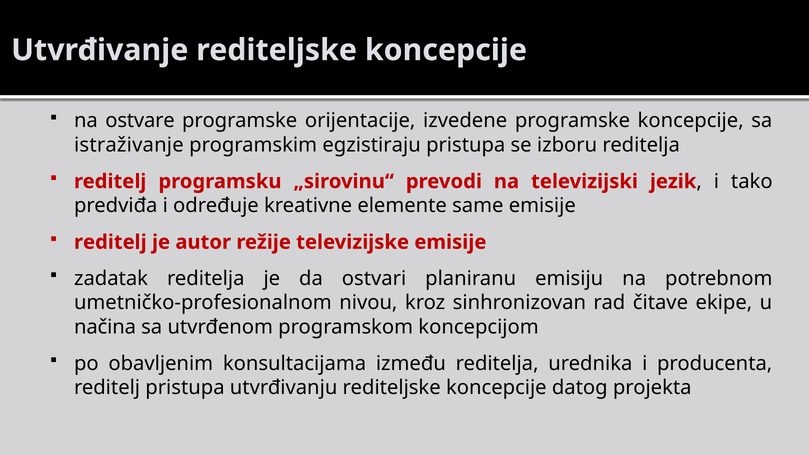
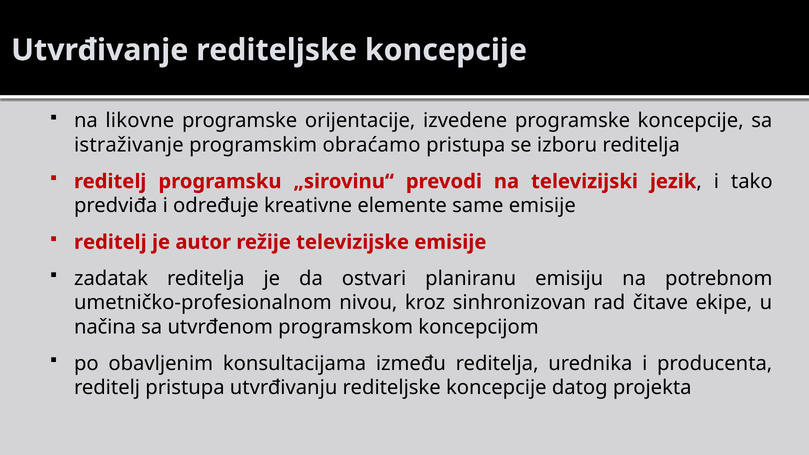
ostvare: ostvare -> likovne
egzistiraju: egzistiraju -> obraćamo
